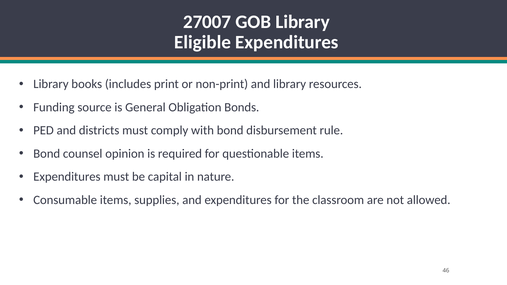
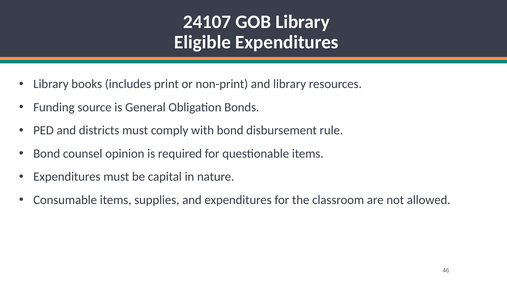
27007: 27007 -> 24107
